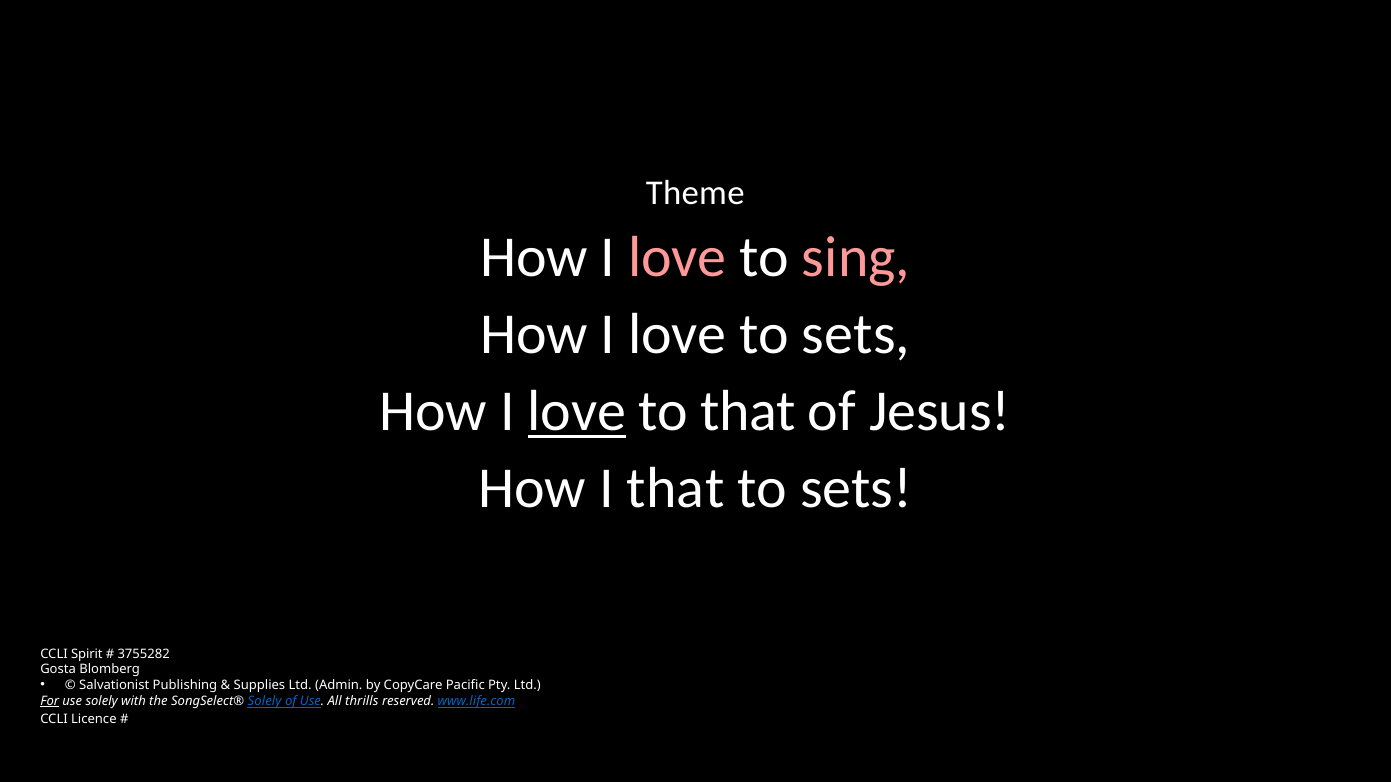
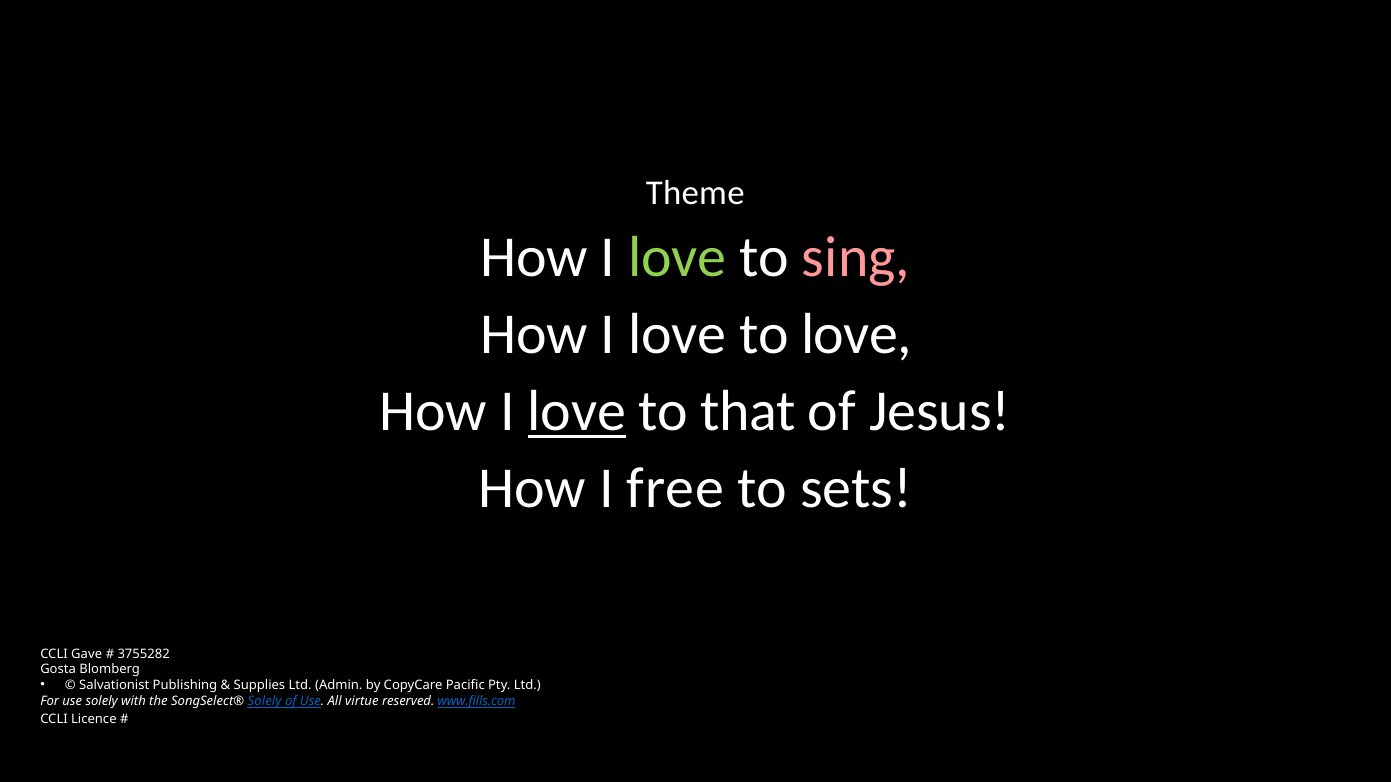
love at (678, 258) colour: pink -> light green
love to sets: sets -> love
I that: that -> free
Spirit: Spirit -> Gave
For underline: present -> none
thrills: thrills -> virtue
www.life.com: www.life.com -> www.fills.com
